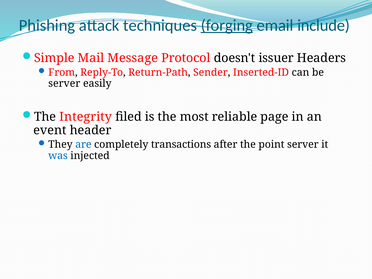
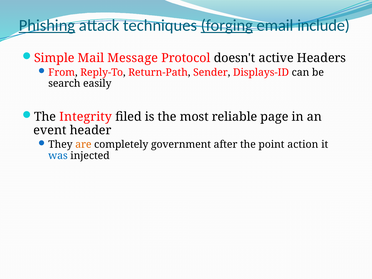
Phishing underline: none -> present
issuer: issuer -> active
Inserted-ID: Inserted-ID -> Displays-ID
server at (64, 84): server -> search
are colour: blue -> orange
transactions: transactions -> government
point server: server -> action
